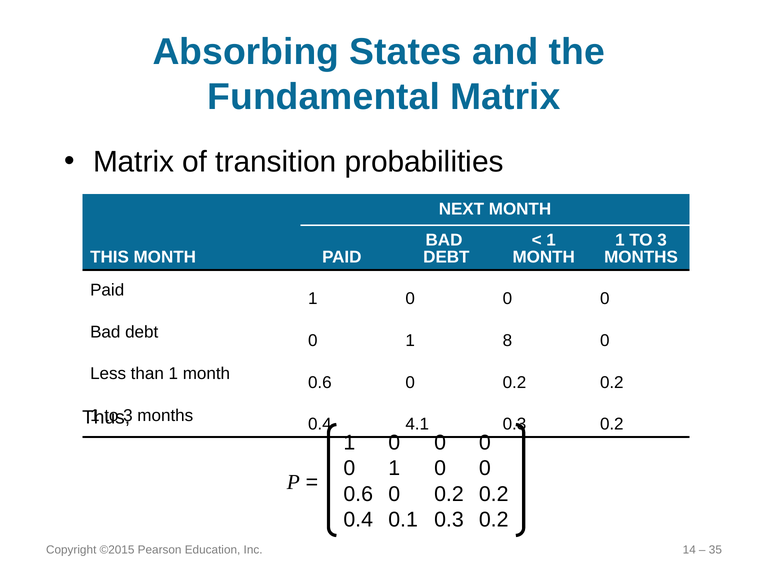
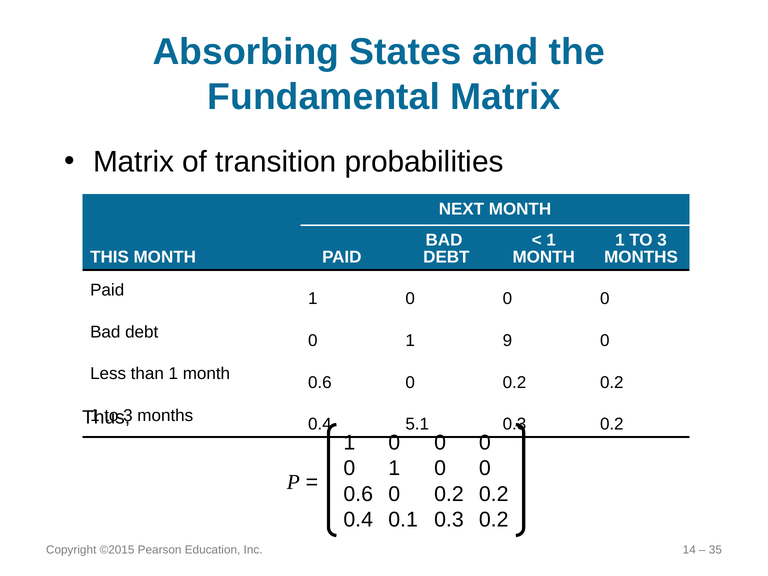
8: 8 -> 9
4.1: 4.1 -> 5.1
